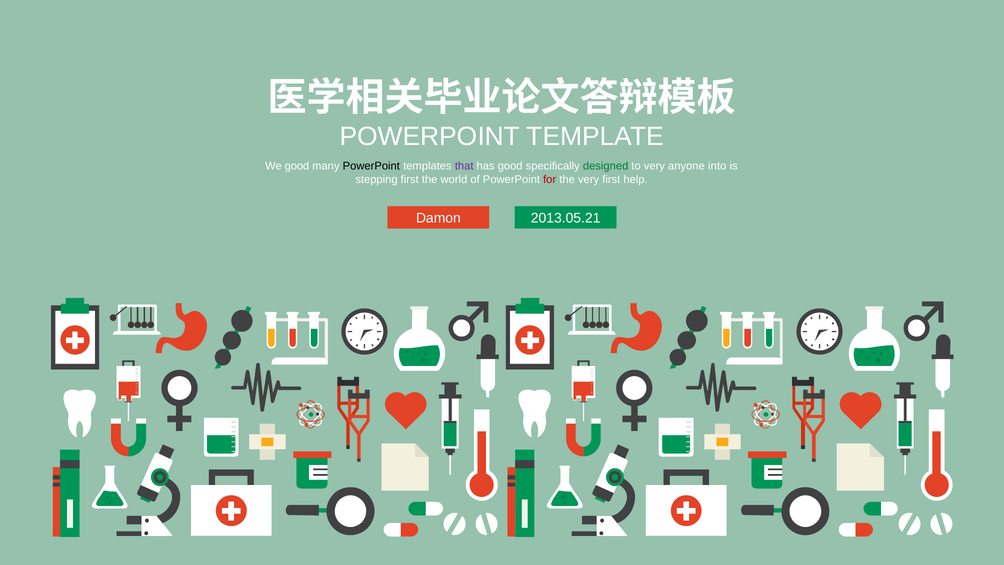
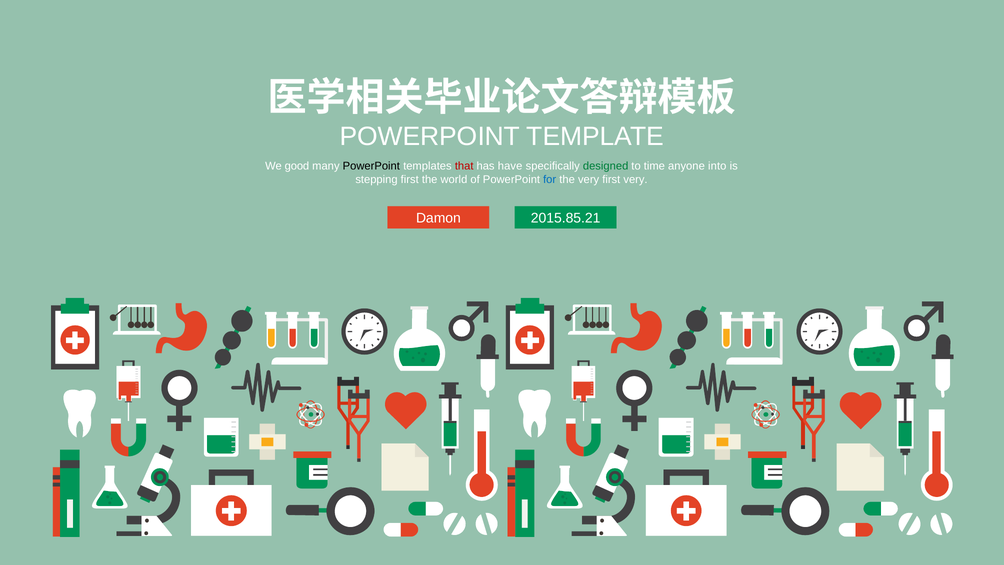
that colour: purple -> red
has good: good -> have
to very: very -> time
for colour: red -> blue
first help: help -> very
2013.05.21: 2013.05.21 -> 2015.85.21
